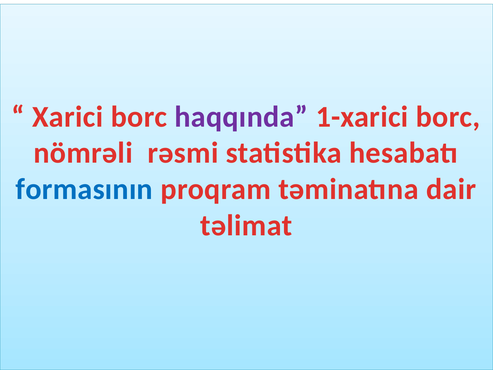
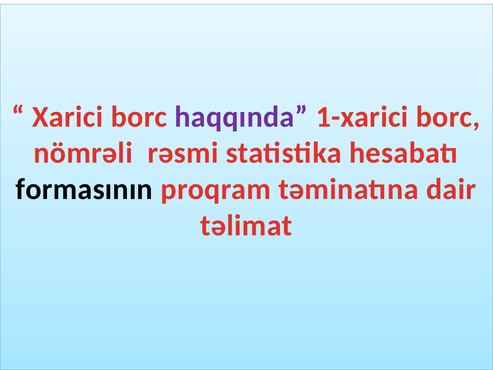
formasının colour: blue -> black
